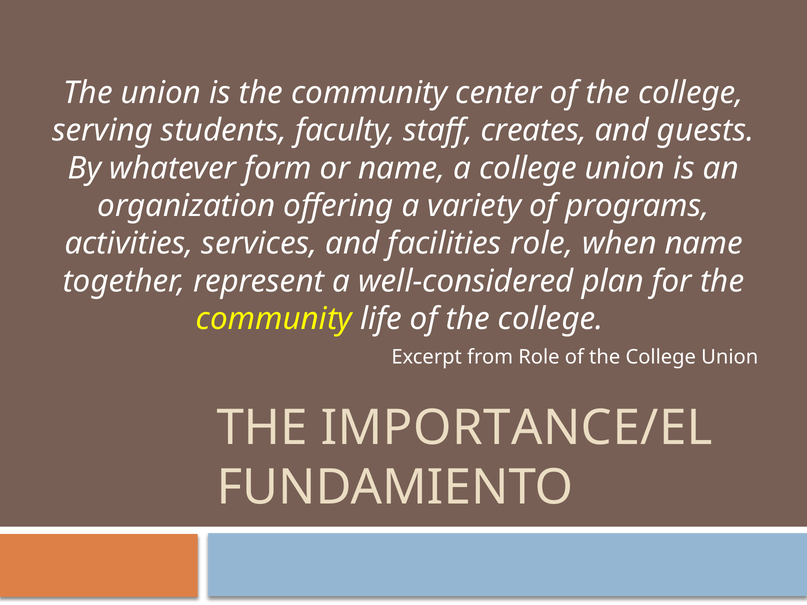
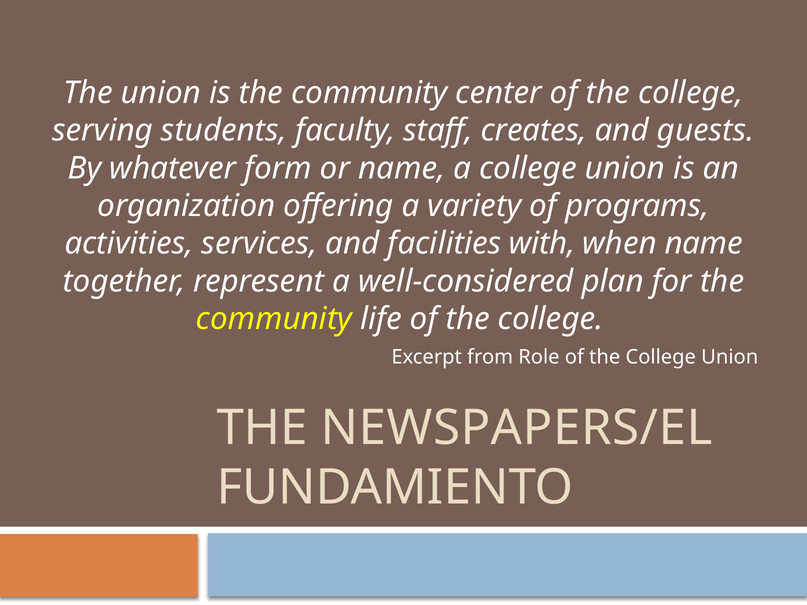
facilities role: role -> with
IMPORTANCE/EL: IMPORTANCE/EL -> NEWSPAPERS/EL
